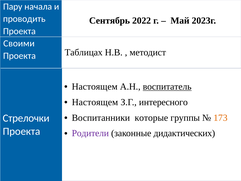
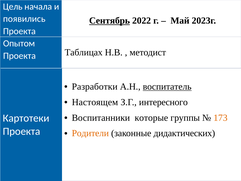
Пару: Пару -> Цель
проводить: проводить -> появились
Сентябрь underline: none -> present
Своими: Своими -> Опытом
Настоящем at (95, 86): Настоящем -> Разработки
Стрелочки: Стрелочки -> Картотеки
Родители colour: purple -> orange
